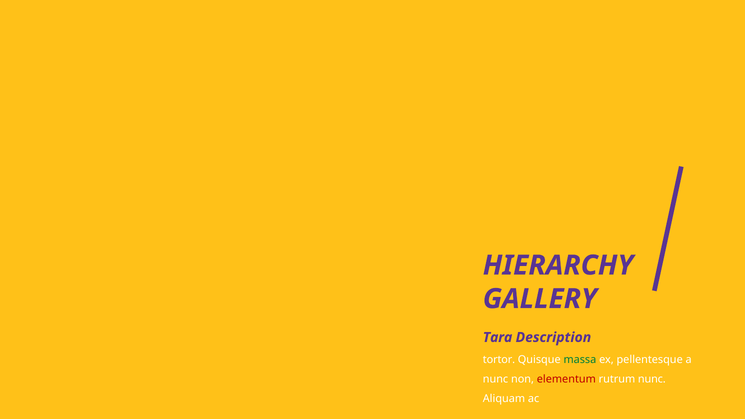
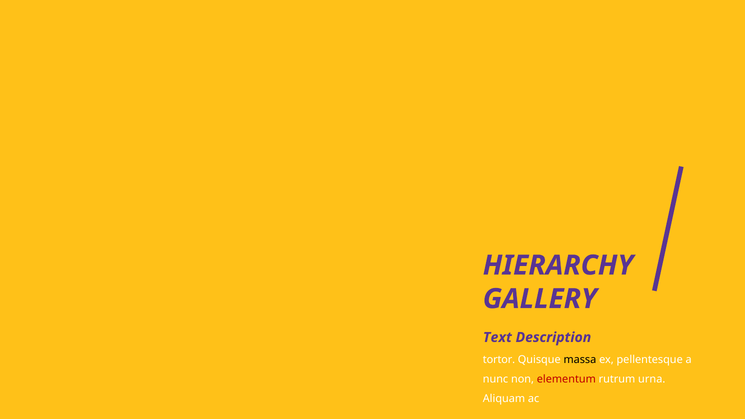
Tara: Tara -> Text
massa colour: green -> black
rutrum nunc: nunc -> urna
